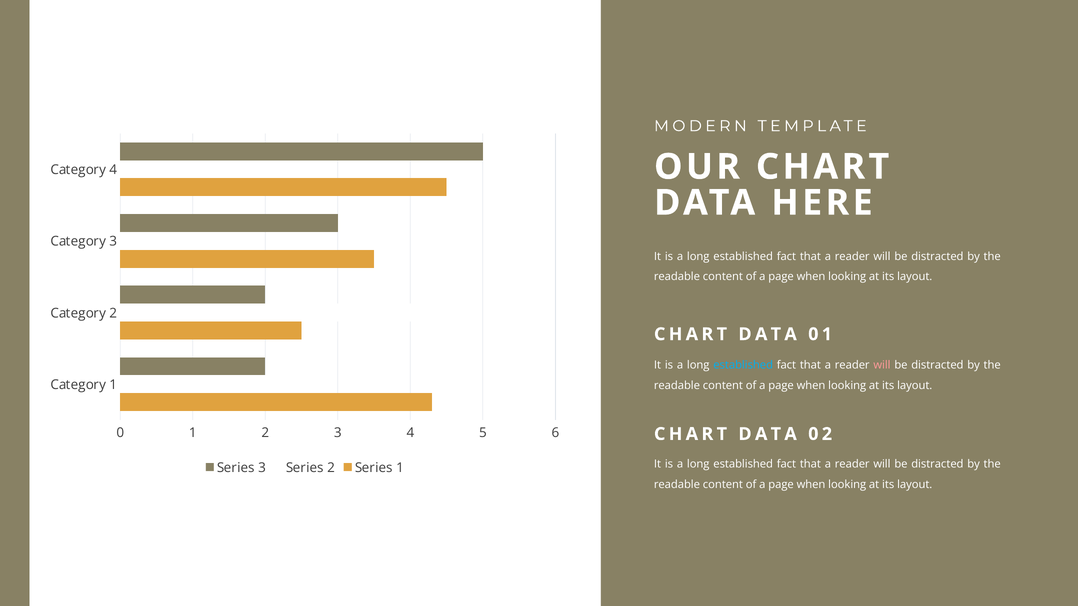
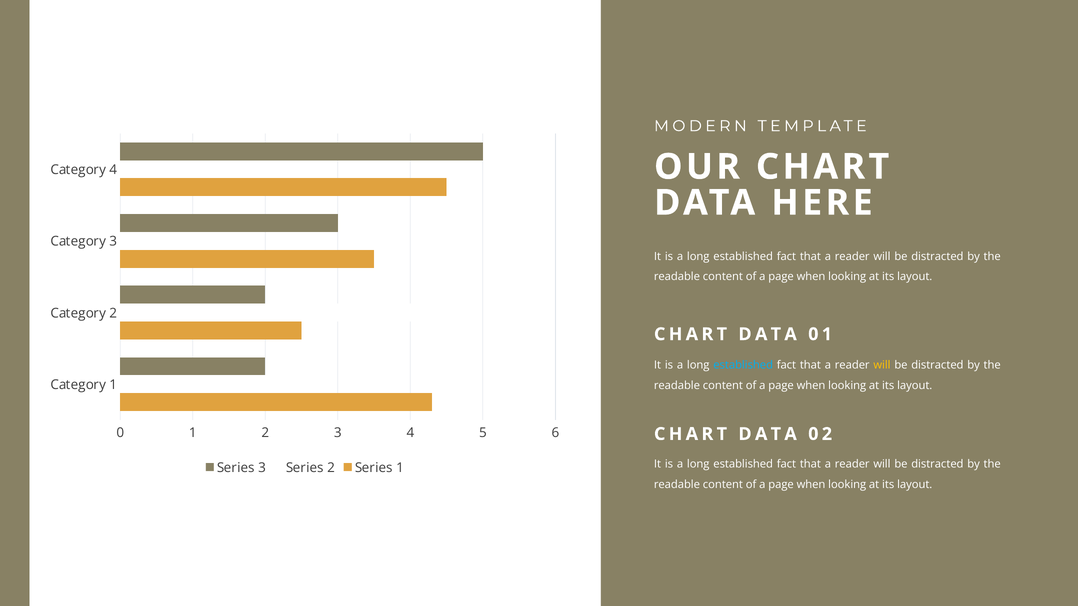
will at (882, 365) colour: pink -> yellow
